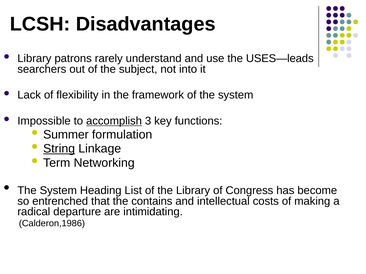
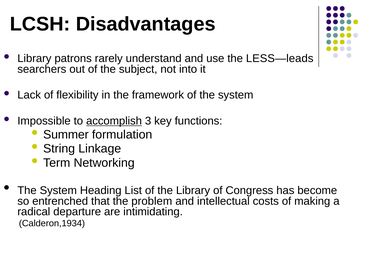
USES—leads: USES—leads -> LESS—leads
String underline: present -> none
contains: contains -> problem
Calderon,1986: Calderon,1986 -> Calderon,1934
